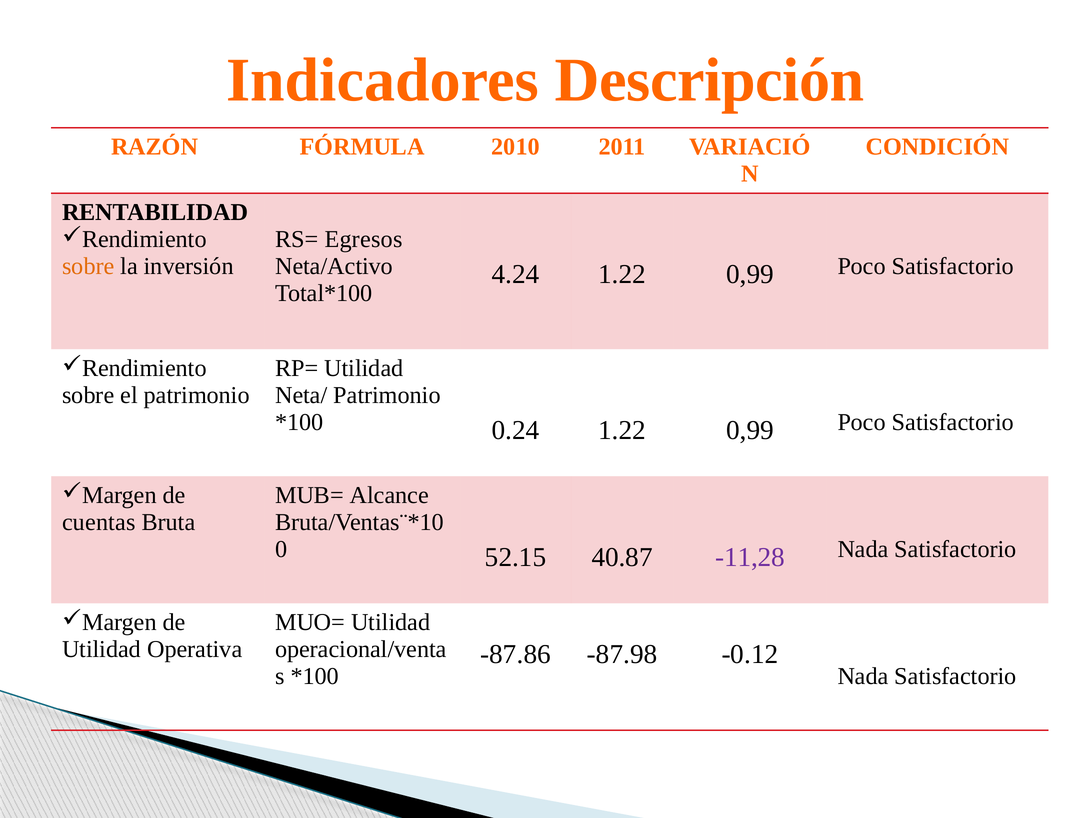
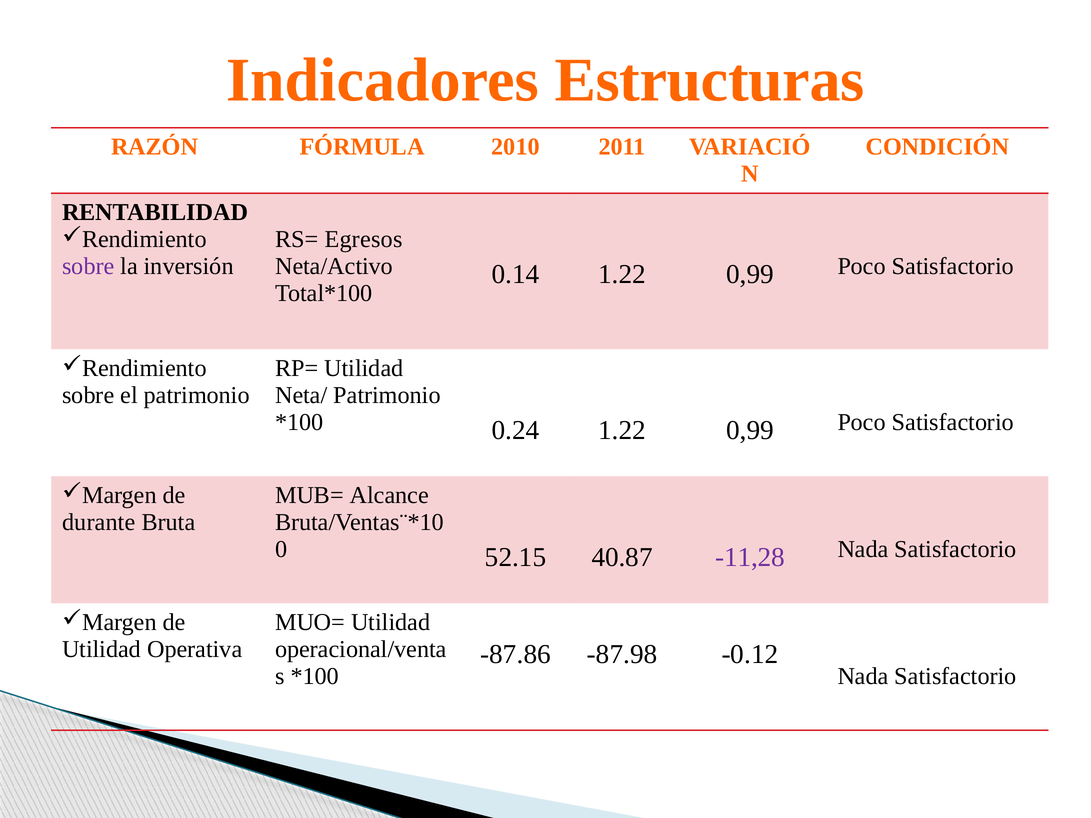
Descripción: Descripción -> Estructuras
sobre at (88, 266) colour: orange -> purple
4.24: 4.24 -> 0.14
cuentas: cuentas -> durante
